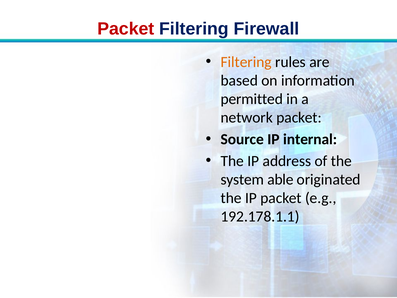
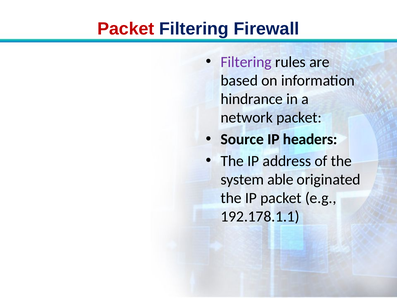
Filtering at (246, 62) colour: orange -> purple
permitted: permitted -> hindrance
internal: internal -> headers
